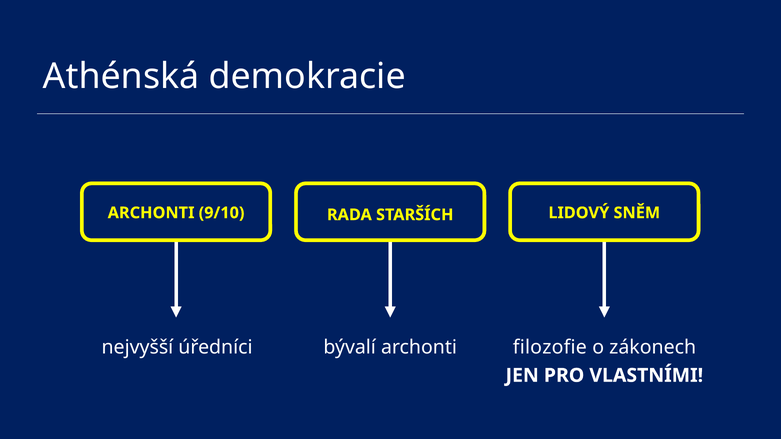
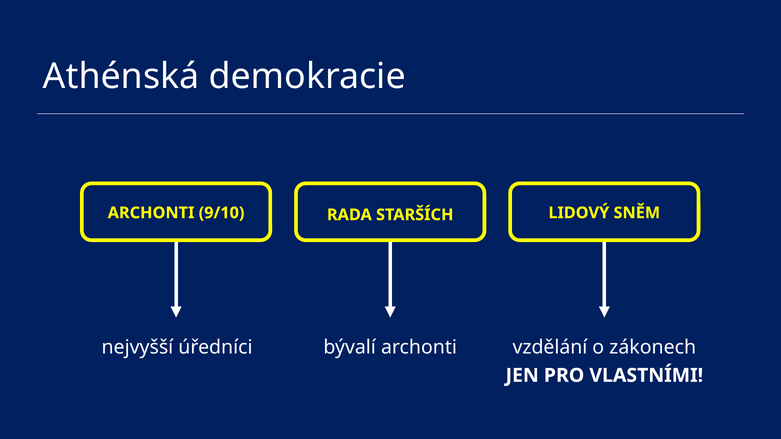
filozofie: filozofie -> vzdělání
